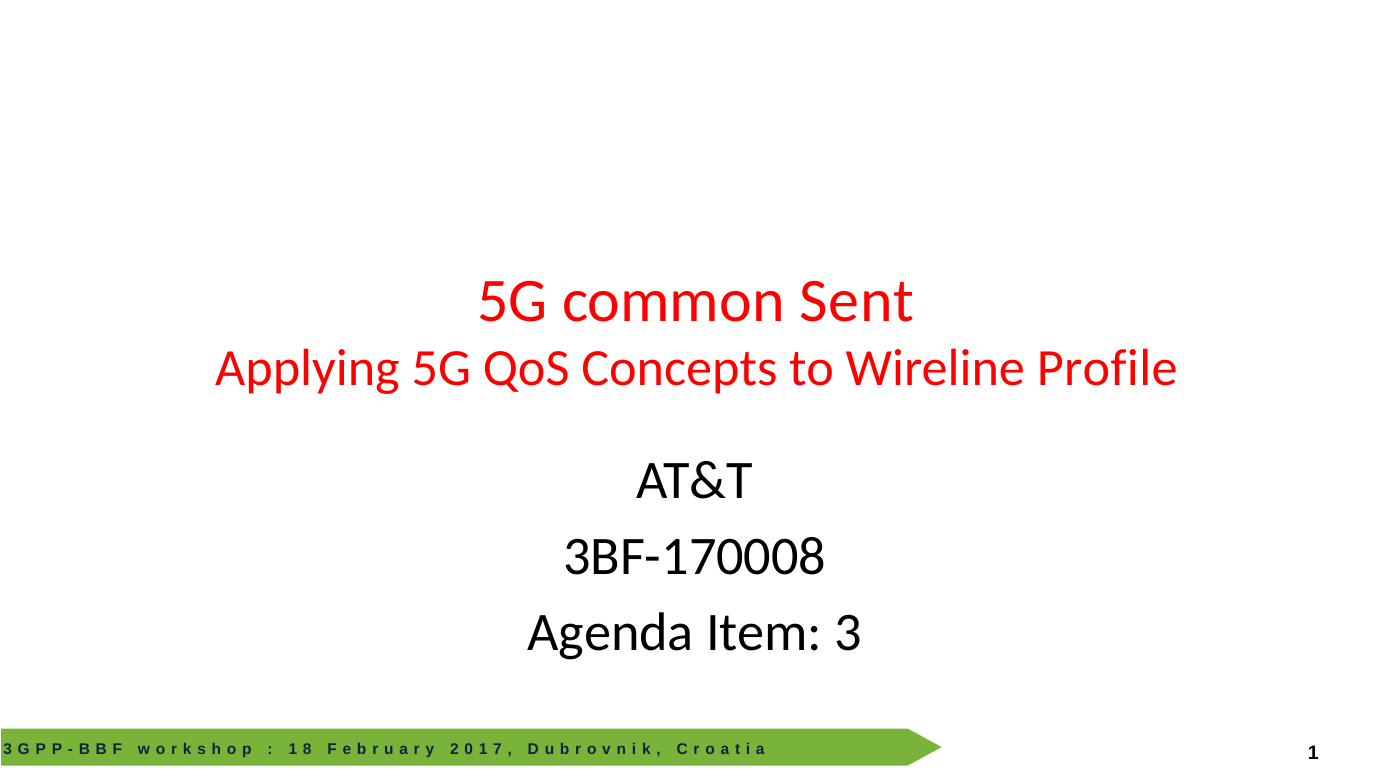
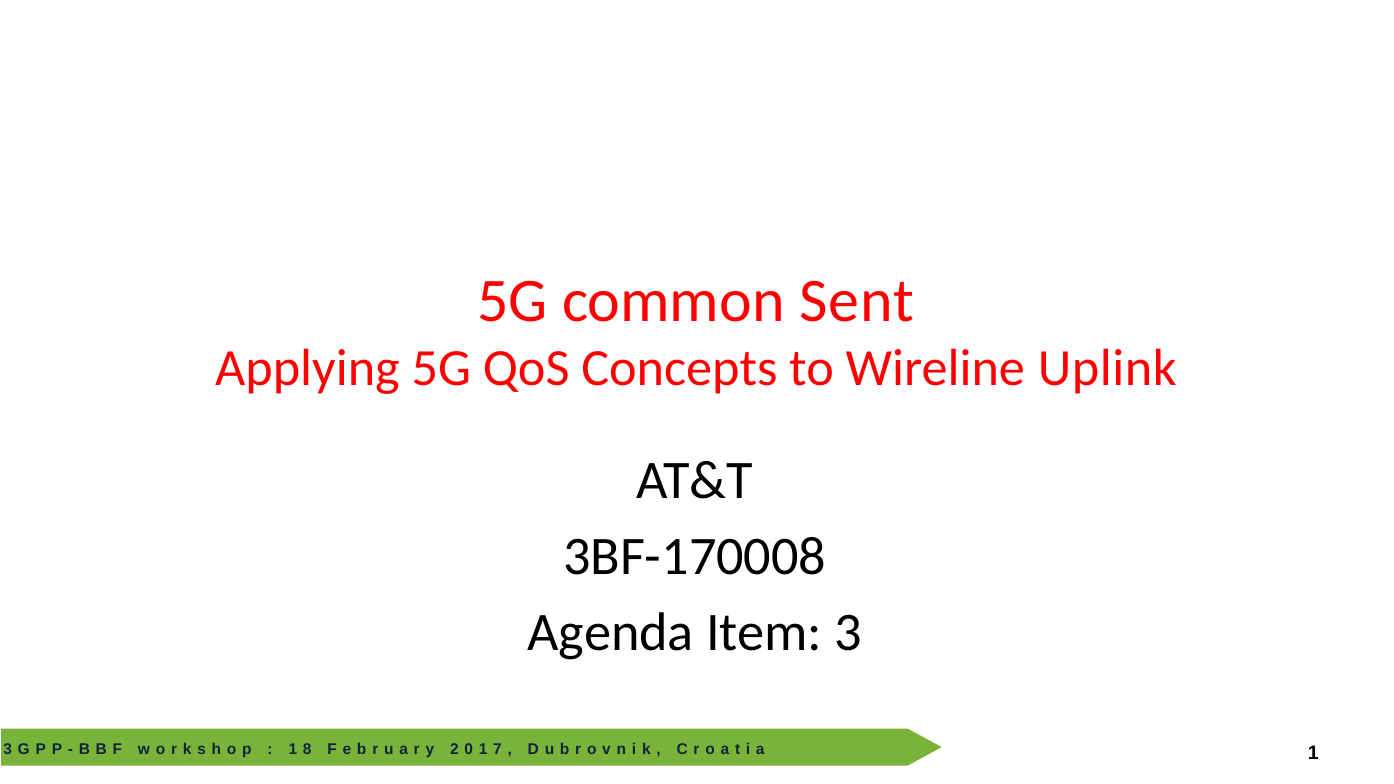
Profile: Profile -> Uplink
